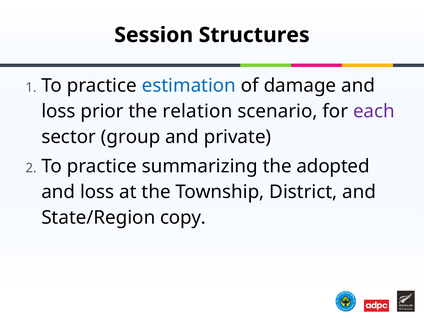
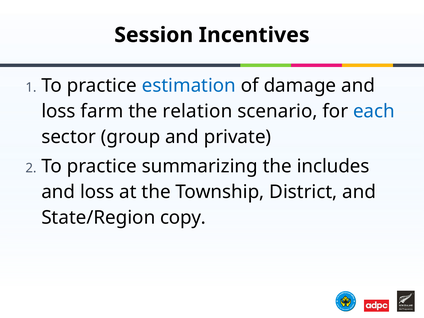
Structures: Structures -> Incentives
prior: prior -> farm
each colour: purple -> blue
adopted: adopted -> includes
